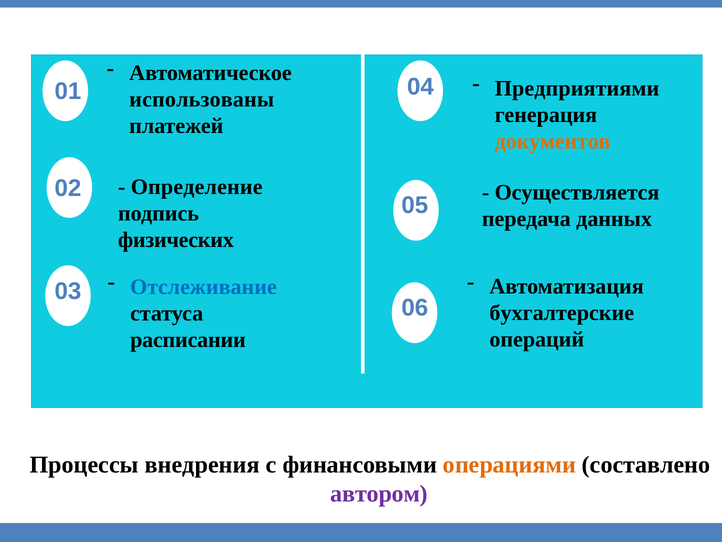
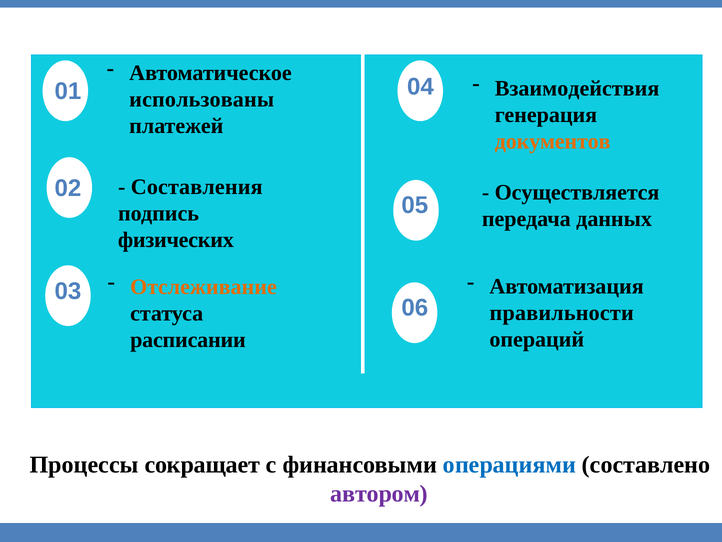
Предприятиями: Предприятиями -> Взаимодействия
Определение: Определение -> Составления
Отслеживание colour: blue -> orange
бухгалтерские: бухгалтерские -> правильности
внедрения: внедрения -> сокращает
операциями colour: orange -> blue
